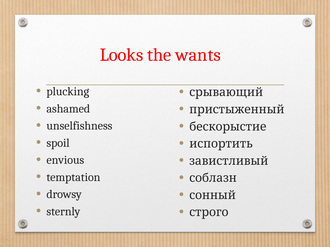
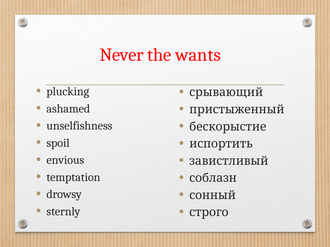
Looks: Looks -> Never
